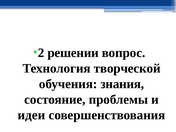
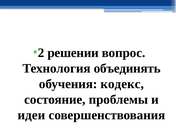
творческой: творческой -> объединять
знания: знания -> кодекс
